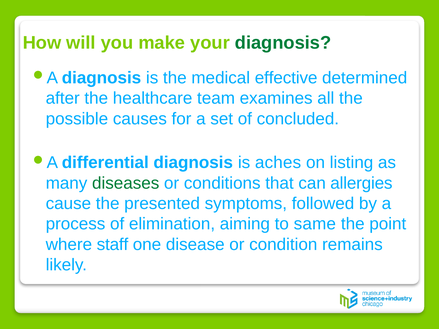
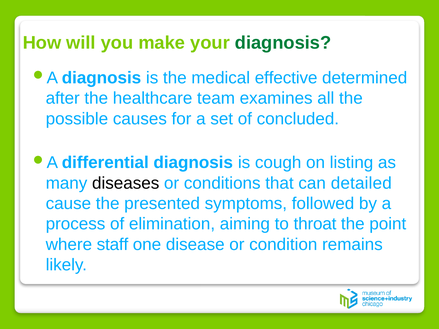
aches: aches -> cough
diseases colour: green -> black
allergies: allergies -> detailed
same: same -> throat
